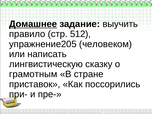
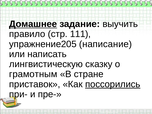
512: 512 -> 111
человеком: человеком -> написание
поссорились underline: none -> present
